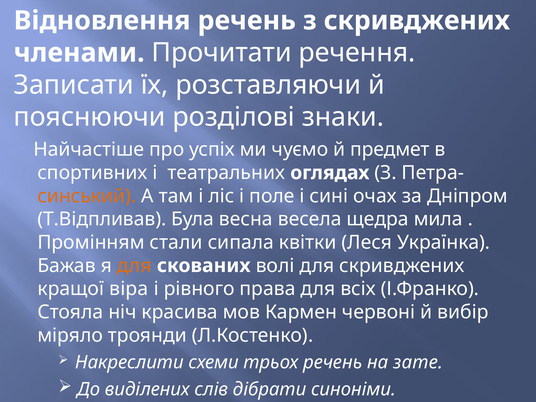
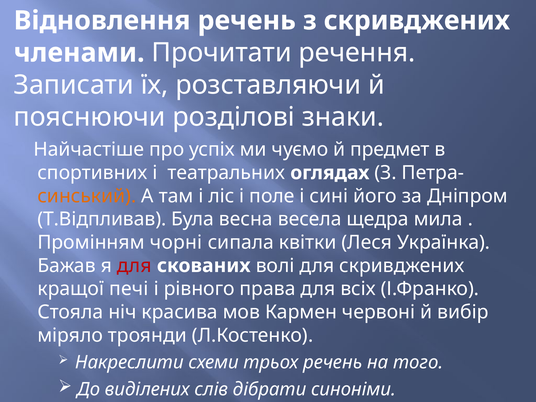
очах: очах -> його
стали: стали -> чорні
для at (134, 266) colour: orange -> red
віра: віра -> печі
зате: зате -> того
